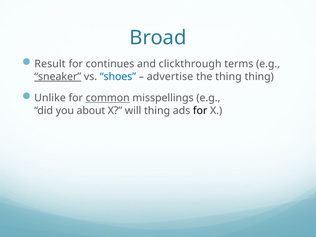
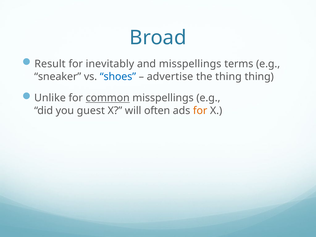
continues: continues -> inevitably
and clickthrough: clickthrough -> misspellings
sneaker underline: present -> none
about: about -> guest
will thing: thing -> often
for at (200, 111) colour: black -> orange
